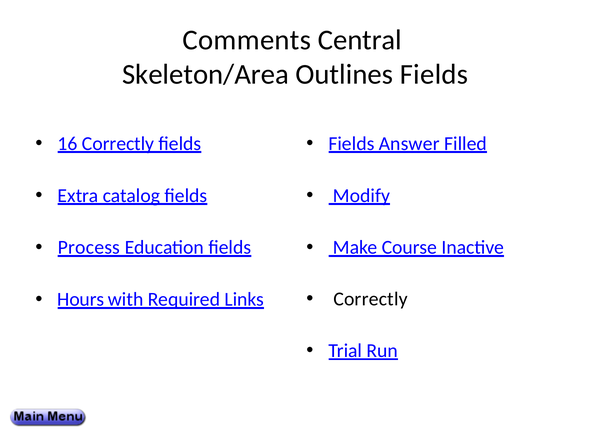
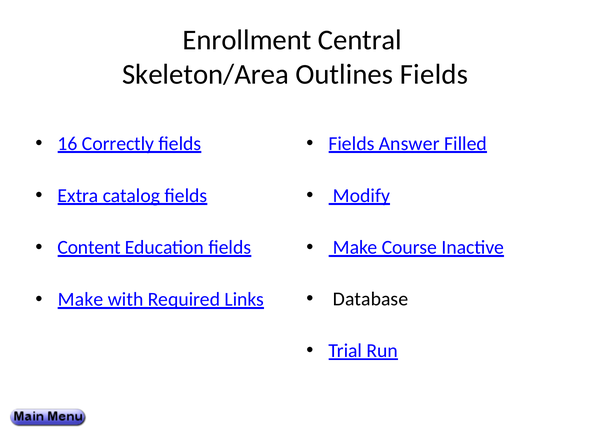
Comments: Comments -> Enrollment
Process: Process -> Content
Correctly at (370, 299): Correctly -> Database
Hours at (81, 300): Hours -> Make
